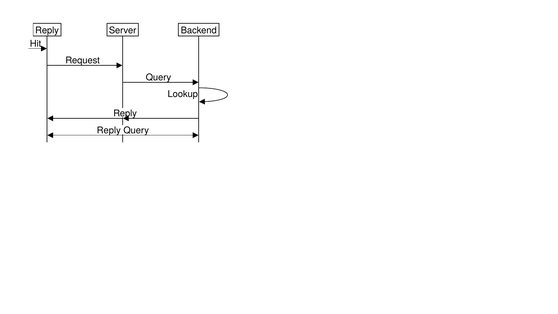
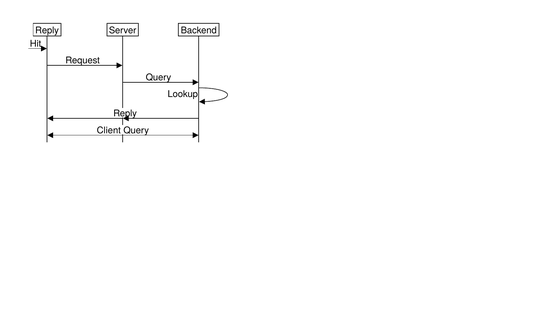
Reply at (109, 130): Reply -> Client
